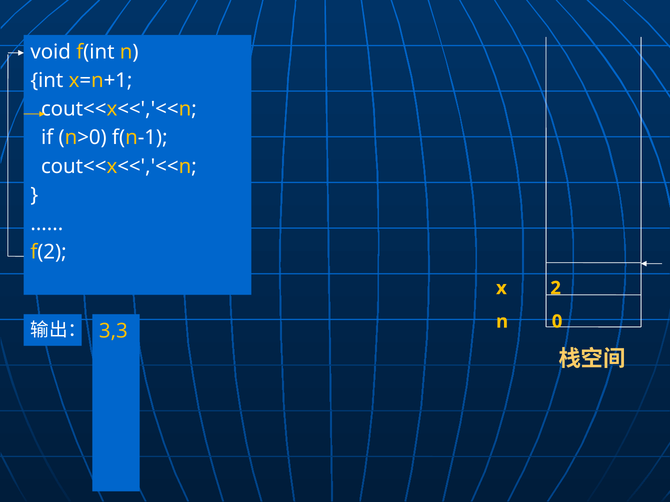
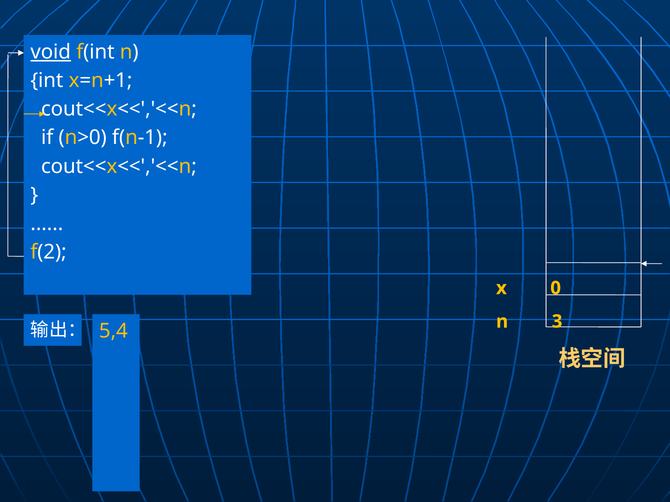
void underline: none -> present
2: 2 -> 0
0: 0 -> 3
3,3: 3,3 -> 5,4
